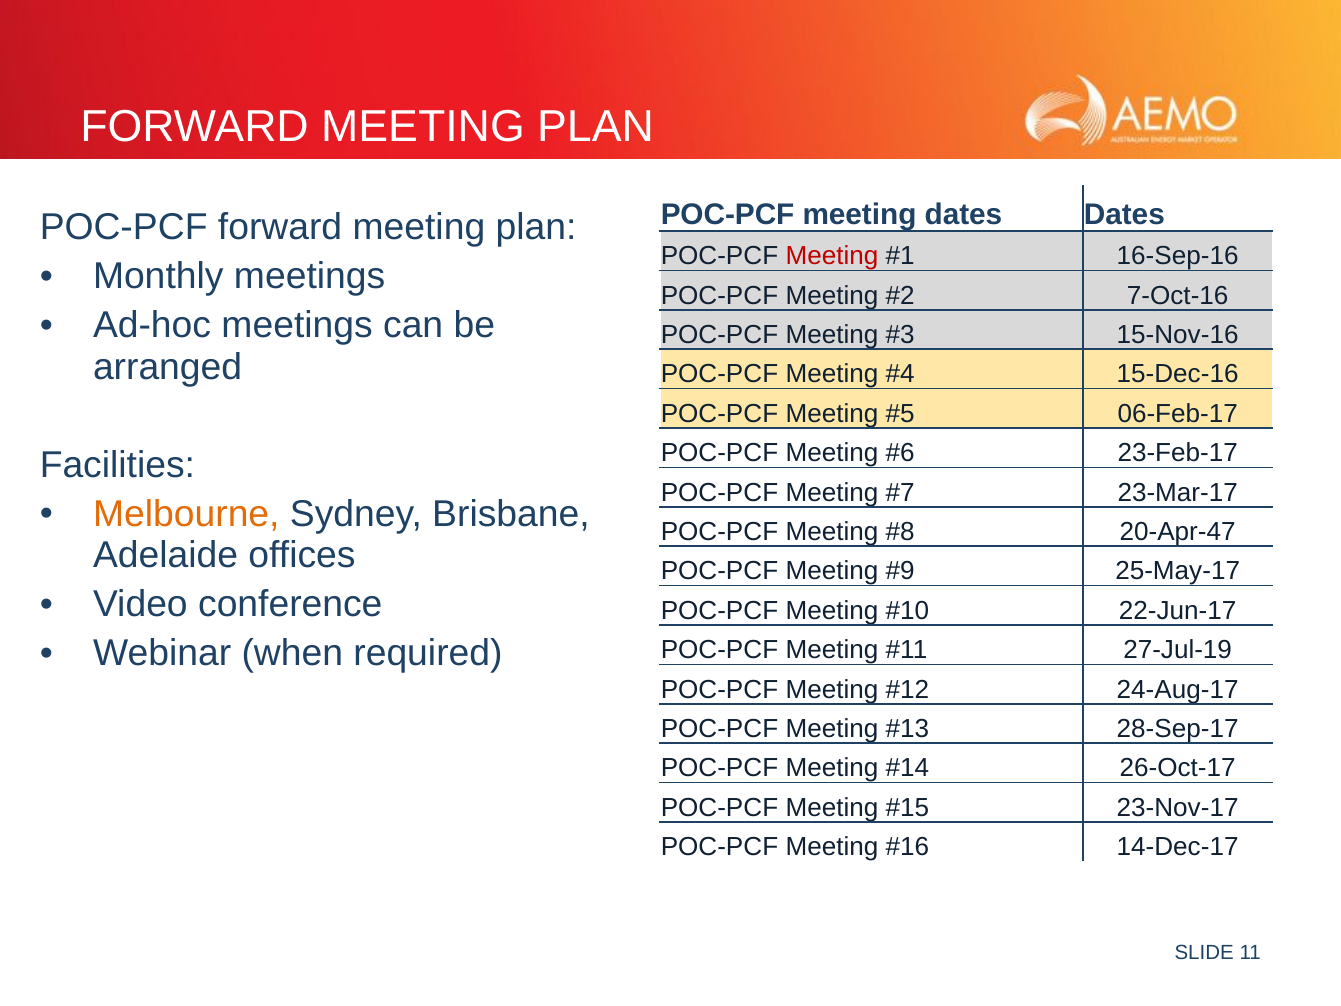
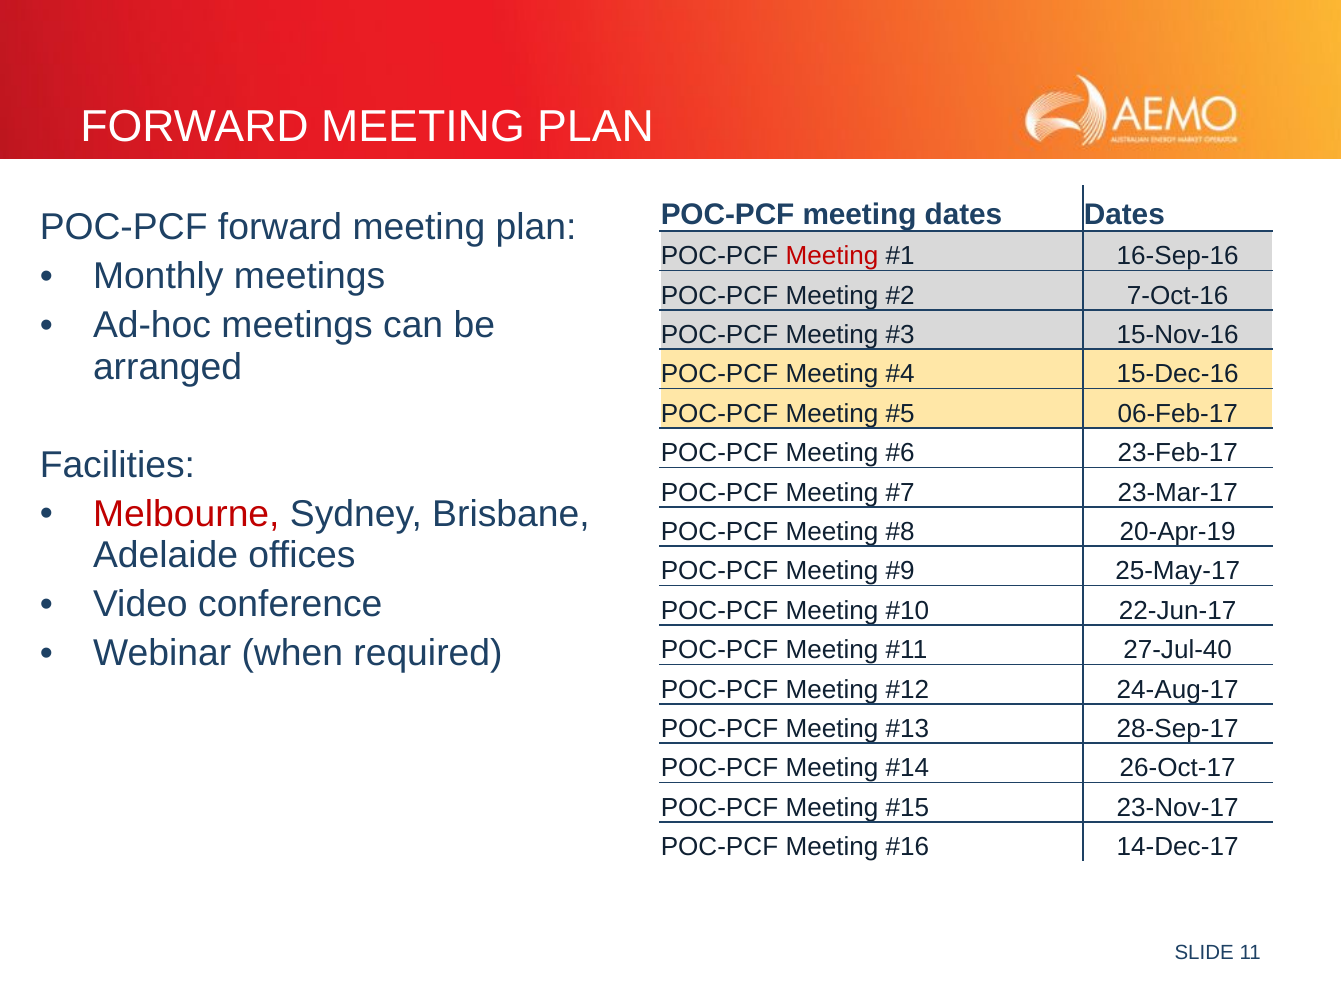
Melbourne colour: orange -> red
20-Apr-47: 20-Apr-47 -> 20-Apr-19
27-Jul-19: 27-Jul-19 -> 27-Jul-40
